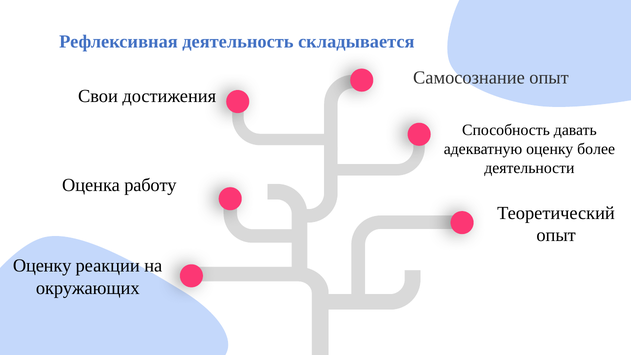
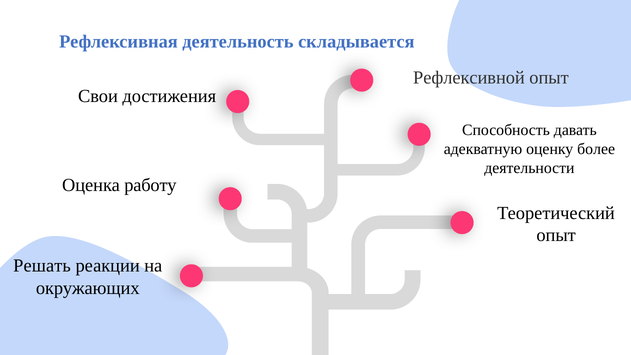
Самосознание: Самосознание -> Рефлексивной
Оценку at (42, 266): Оценку -> Решать
